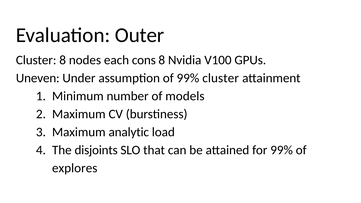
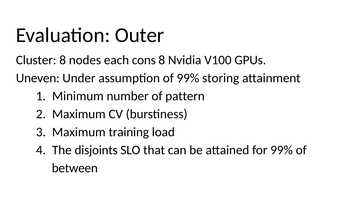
99% cluster: cluster -> storing
models: models -> pattern
analytic: analytic -> training
explores: explores -> between
